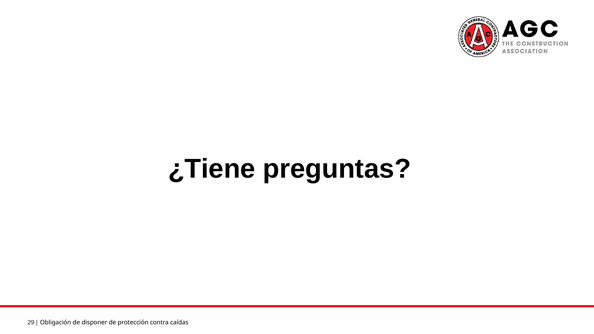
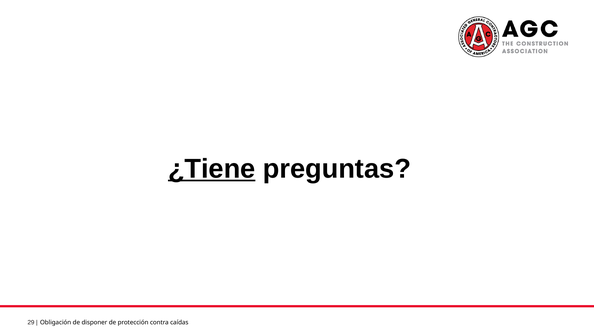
¿Tiene underline: none -> present
